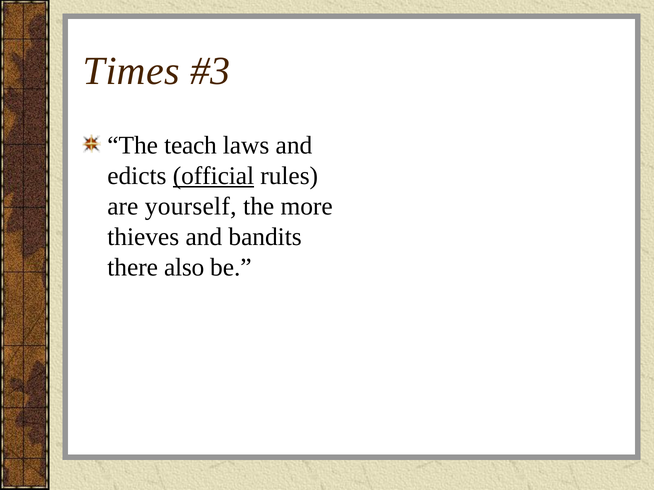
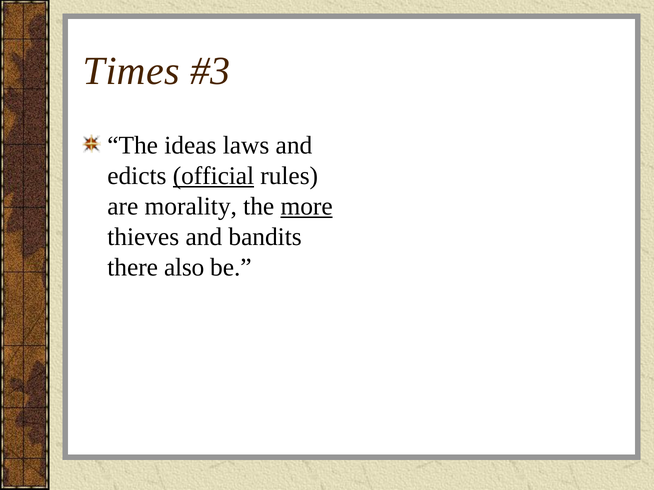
teach: teach -> ideas
yourself: yourself -> morality
more underline: none -> present
